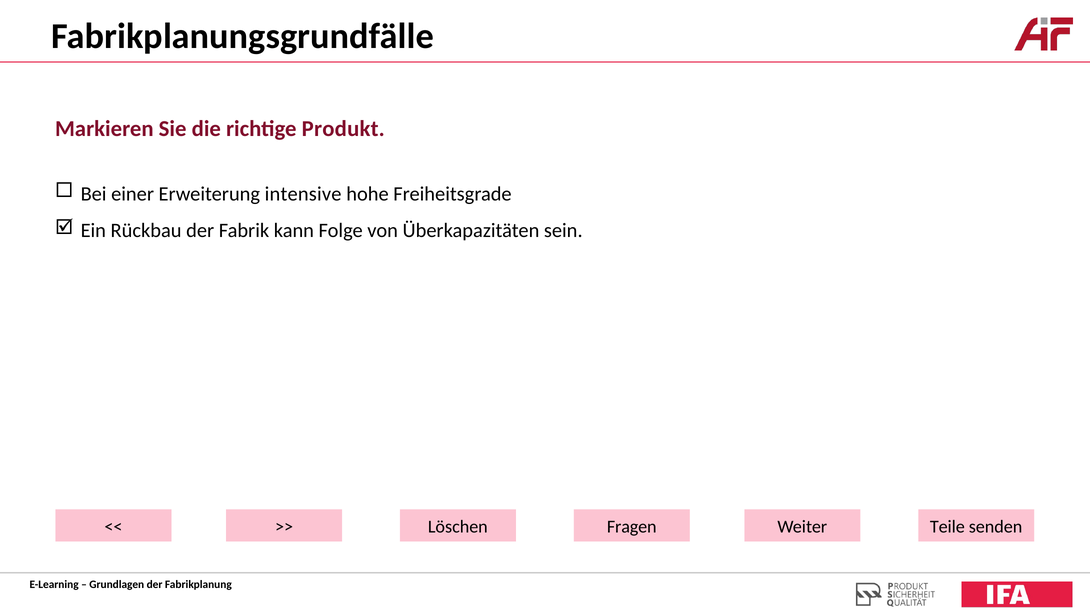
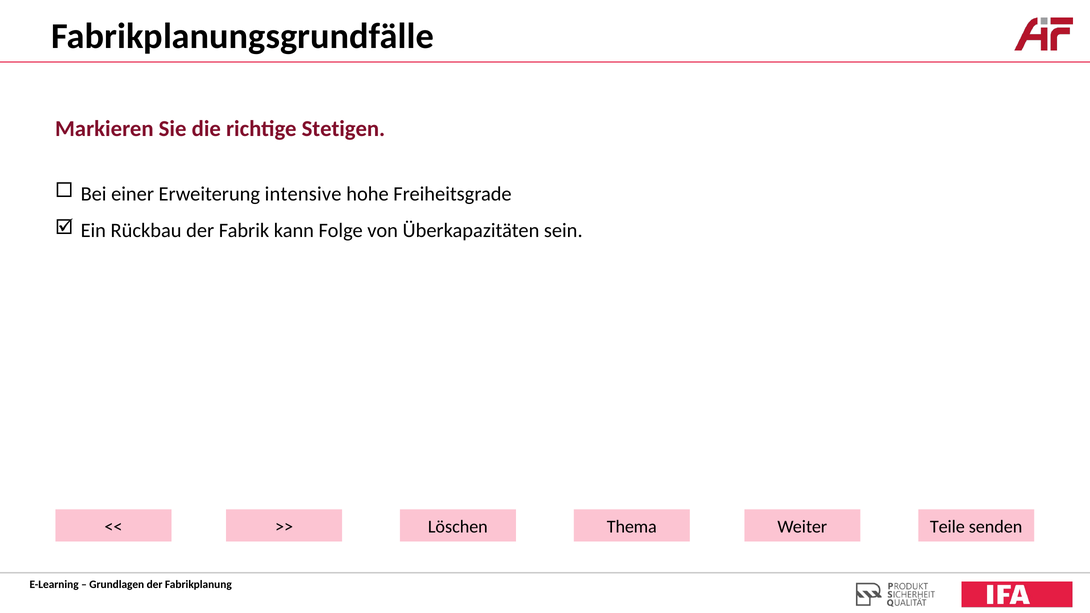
Produkt: Produkt -> Stetigen
Fragen: Fragen -> Thema
